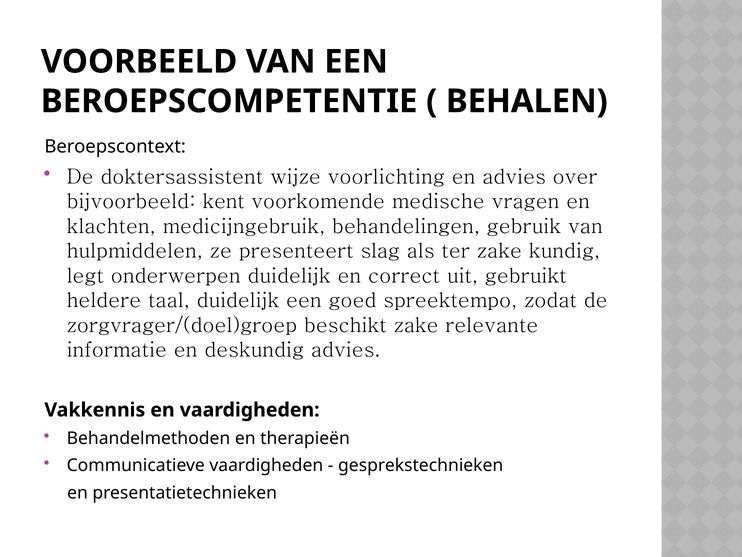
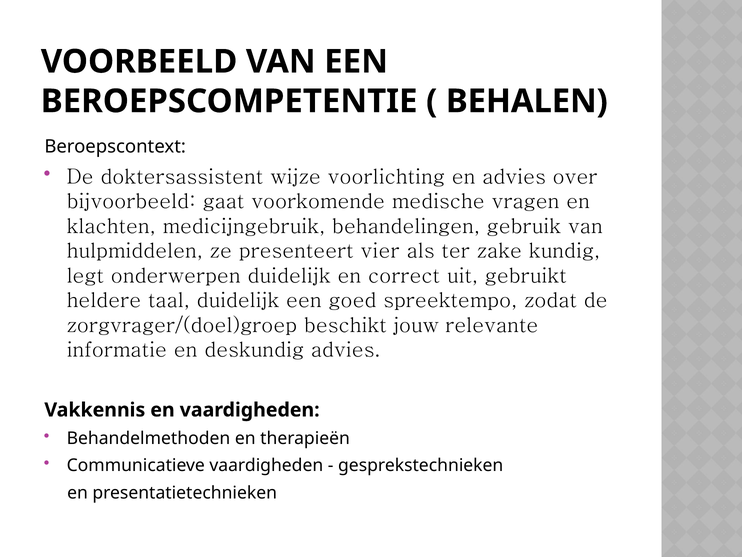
kent: kent -> gaat
slag: slag -> vier
beschikt zake: zake -> jouw
